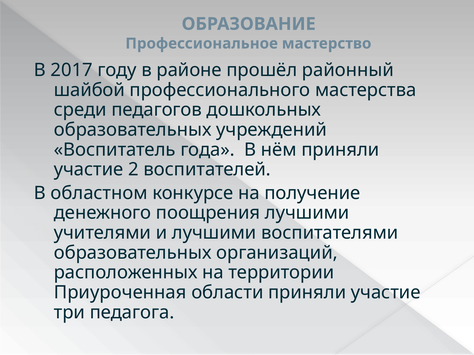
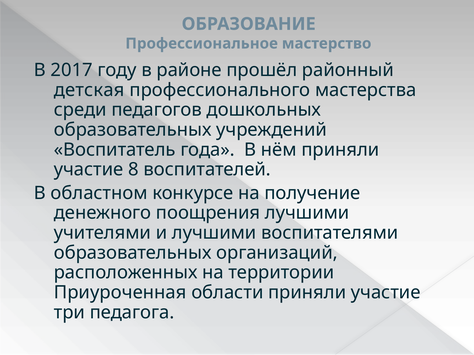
шайбой: шайбой -> детская
2: 2 -> 8
